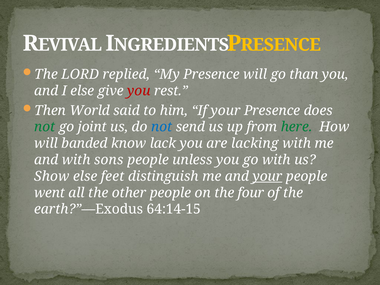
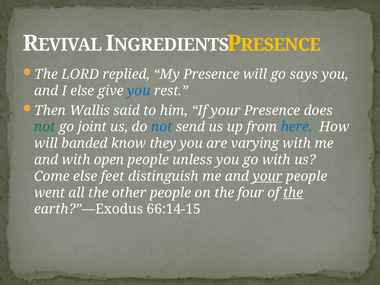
than: than -> says
you at (139, 91) colour: red -> blue
World: World -> Wallis
here colour: green -> blue
lack: lack -> they
lacking: lacking -> varying
sons: sons -> open
Show: Show -> Come
the at (293, 193) underline: none -> present
64:14-15: 64:14-15 -> 66:14-15
